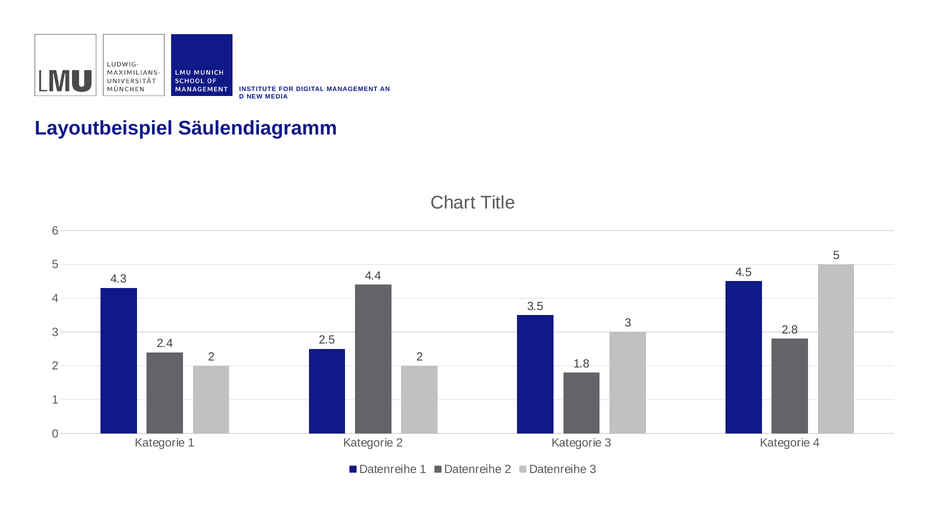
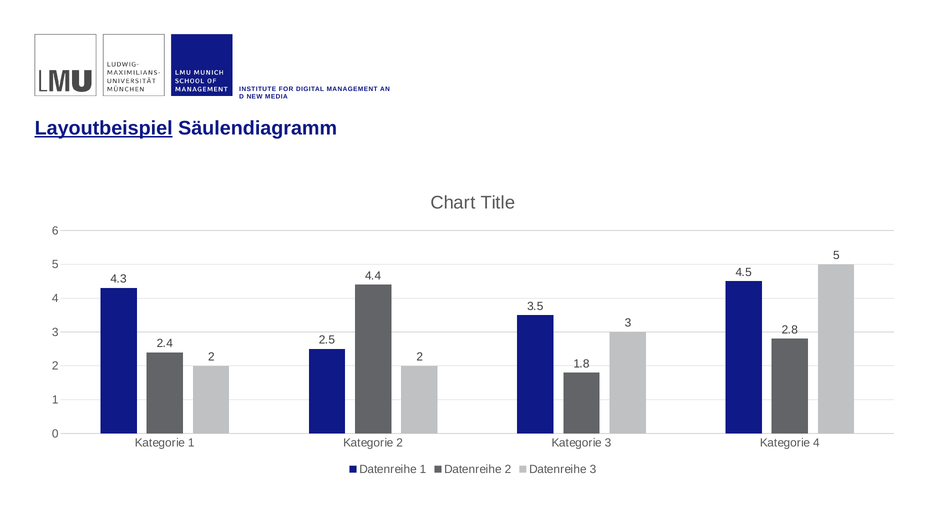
Layoutbeispiel underline: none -> present
